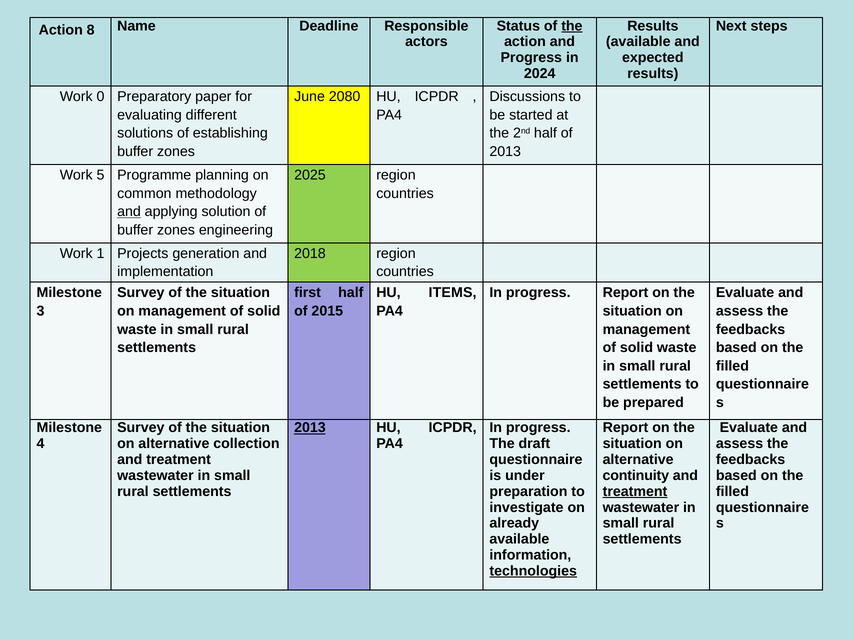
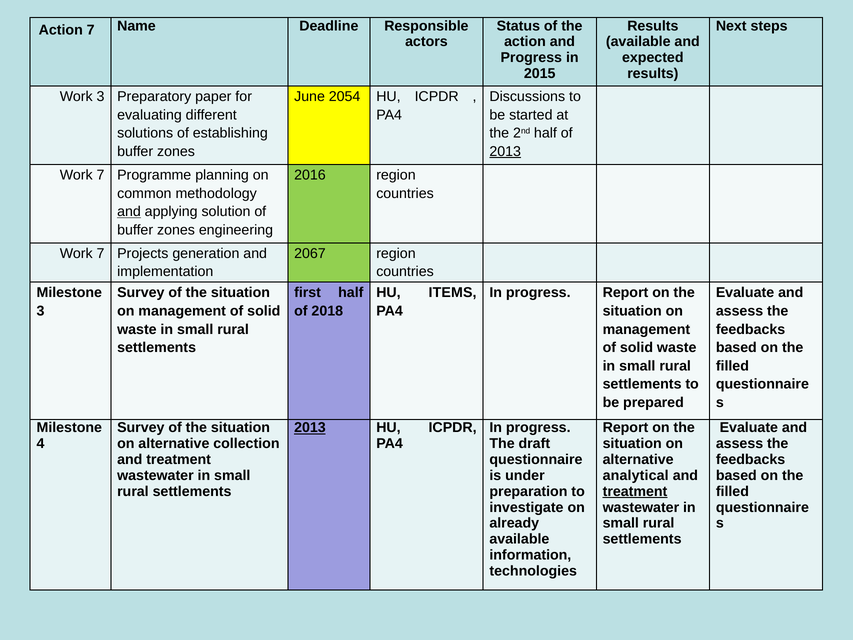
the at (572, 26) underline: present -> none
Action 8: 8 -> 7
2024: 2024 -> 2015
Work 0: 0 -> 3
2080: 2080 -> 2054
2013 at (505, 151) underline: none -> present
5 at (101, 175): 5 -> 7
2025: 2025 -> 2016
1 at (101, 253): 1 -> 7
2018: 2018 -> 2067
2015: 2015 -> 2018
continuity: continuity -> analytical
technologies underline: present -> none
